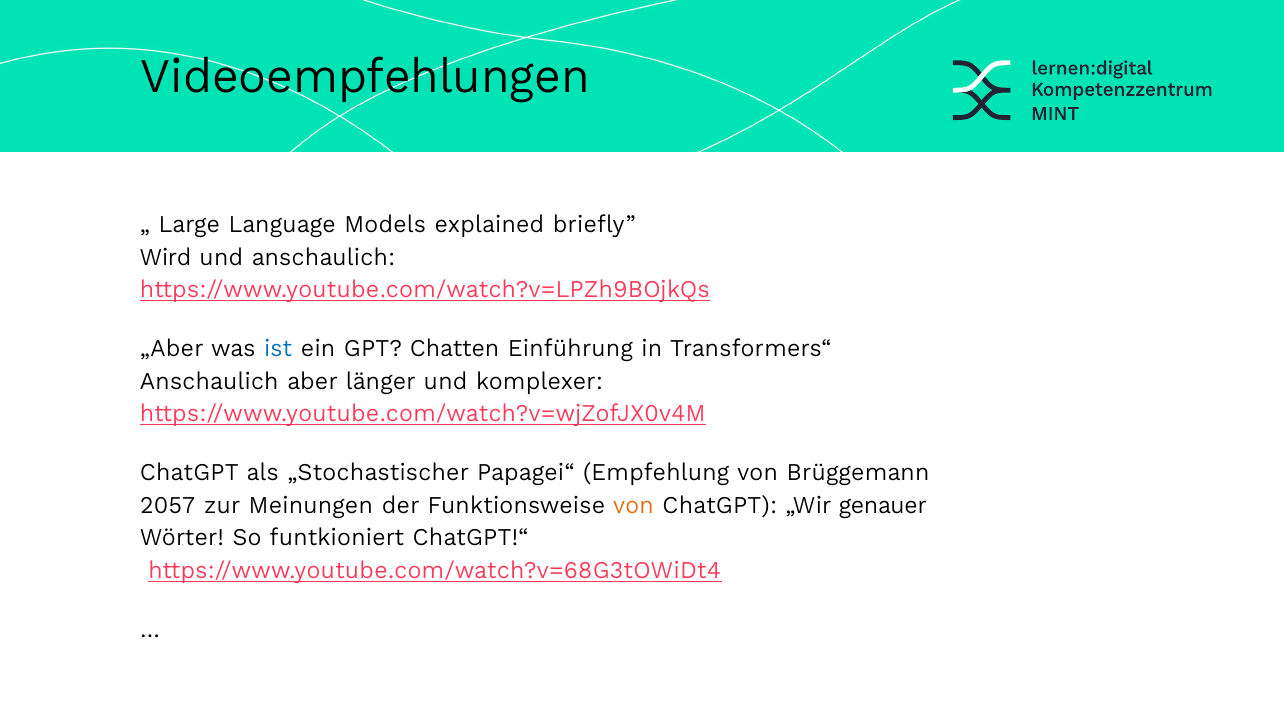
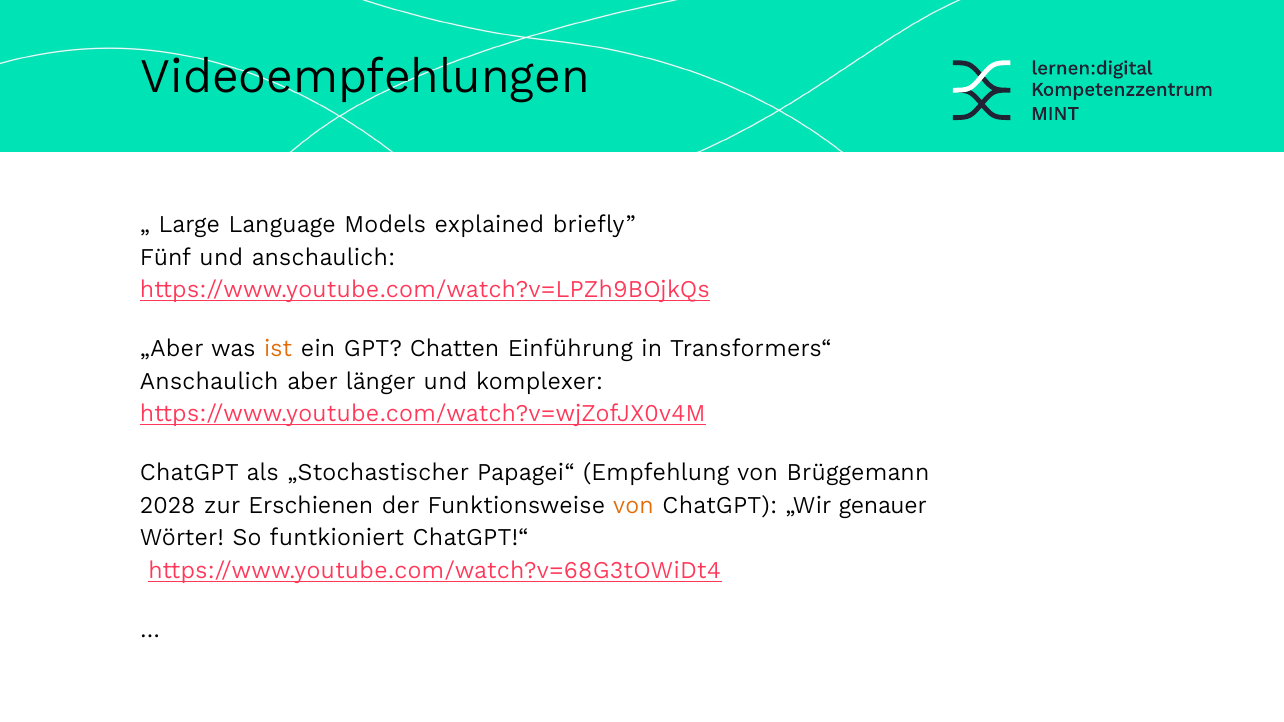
Wird: Wird -> Fünf
ist colour: blue -> orange
2057: 2057 -> 2028
Meinungen: Meinungen -> Erschienen
